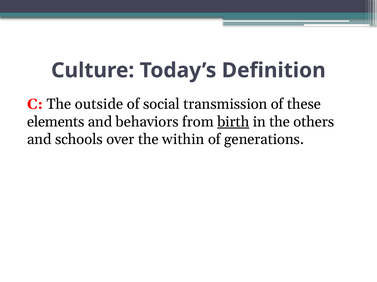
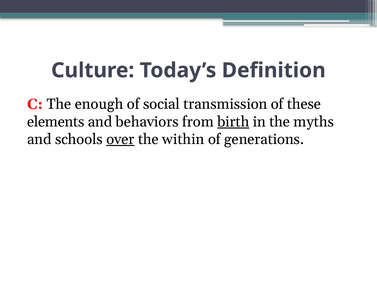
outside: outside -> enough
others: others -> myths
over underline: none -> present
